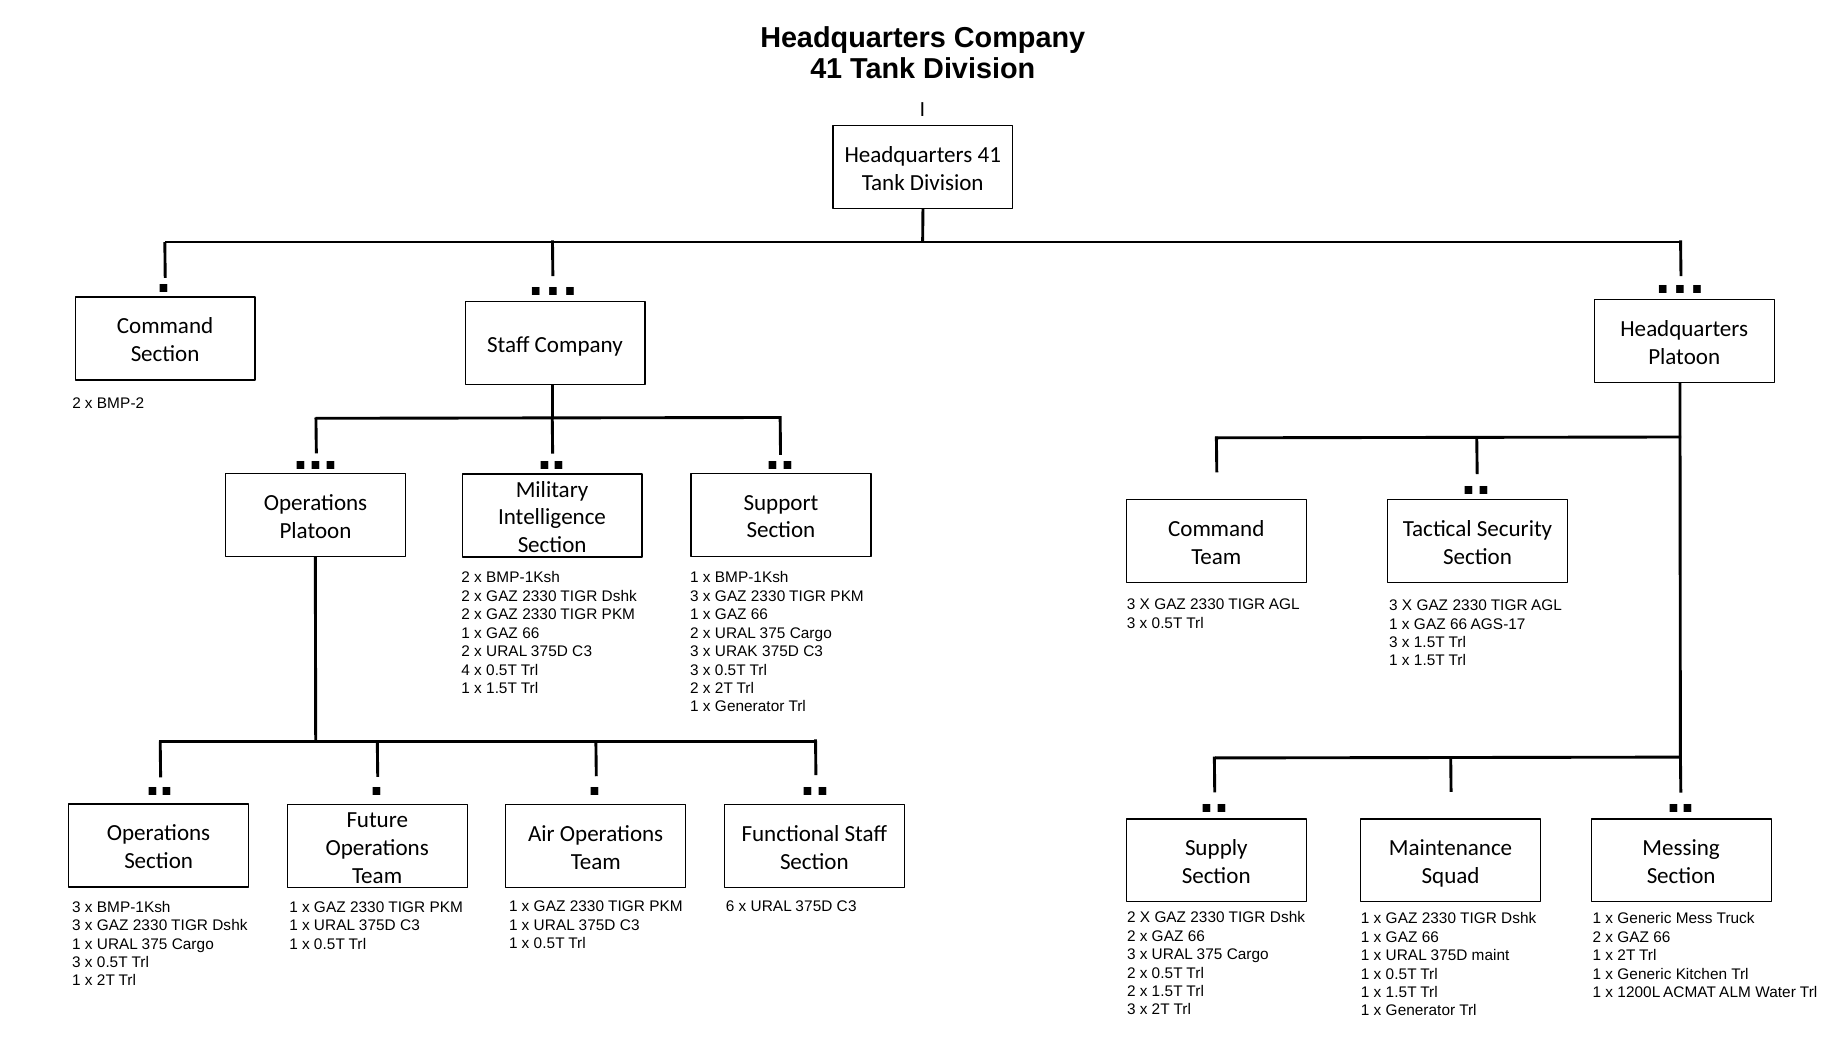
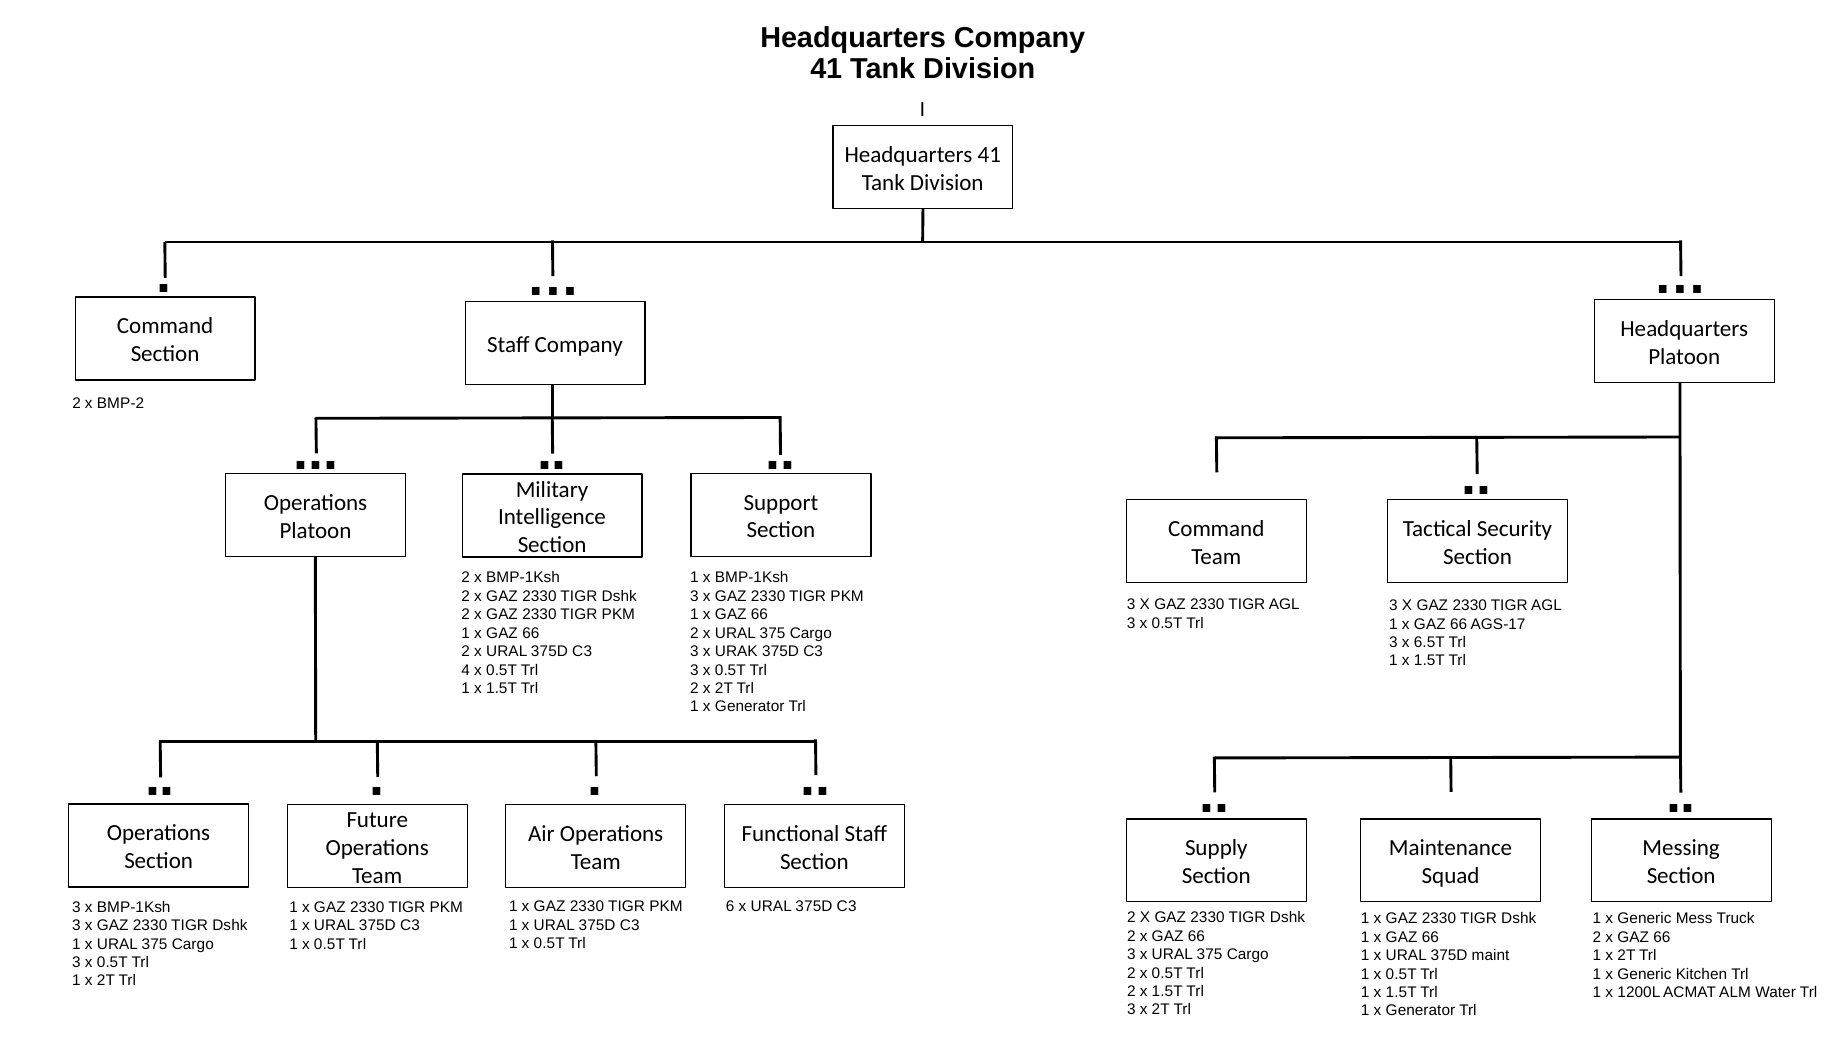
3 x 1.5T: 1.5T -> 6.5T
